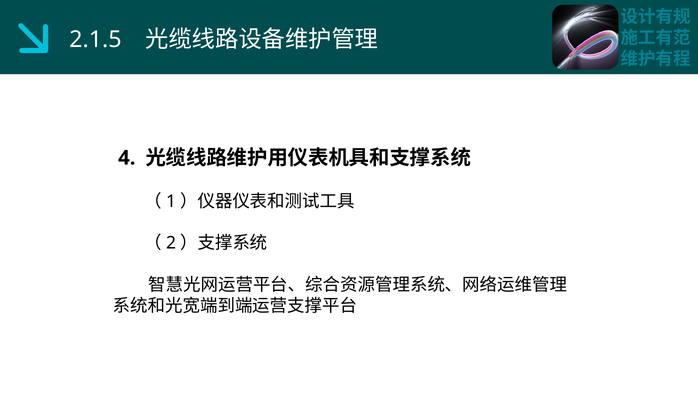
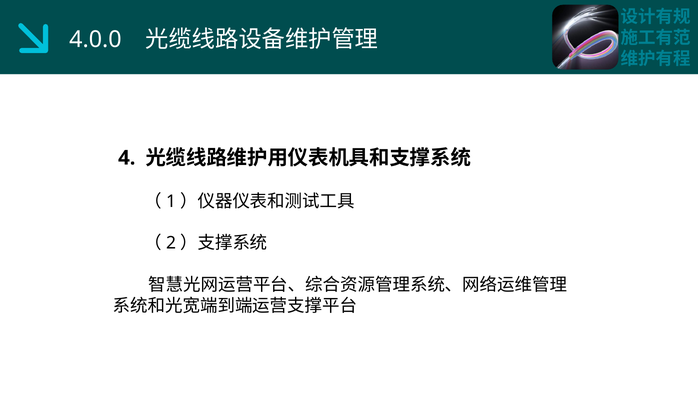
2.1.5: 2.1.5 -> 4.0.0
